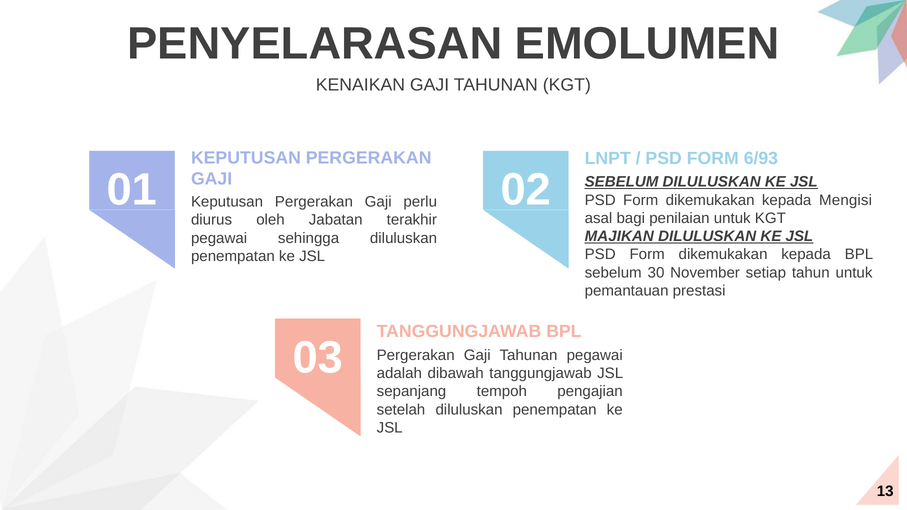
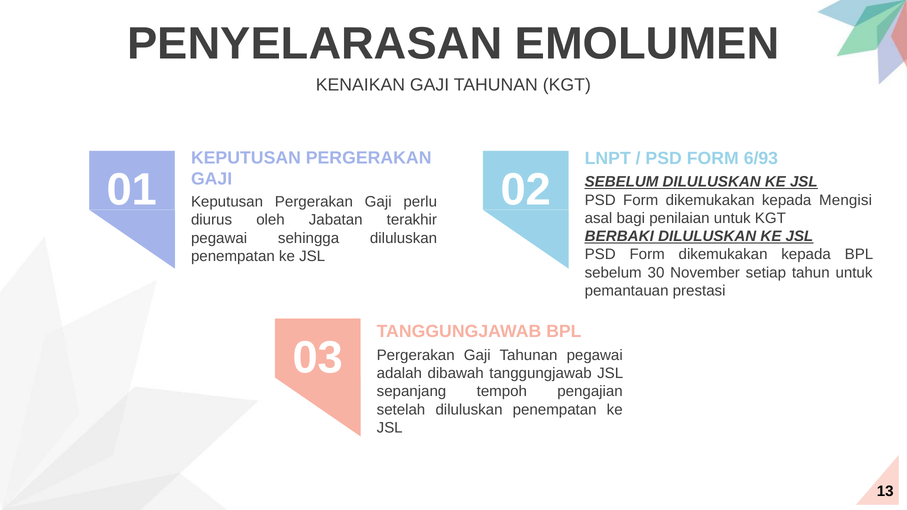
MAJIKAN: MAJIKAN -> BERBAKI
